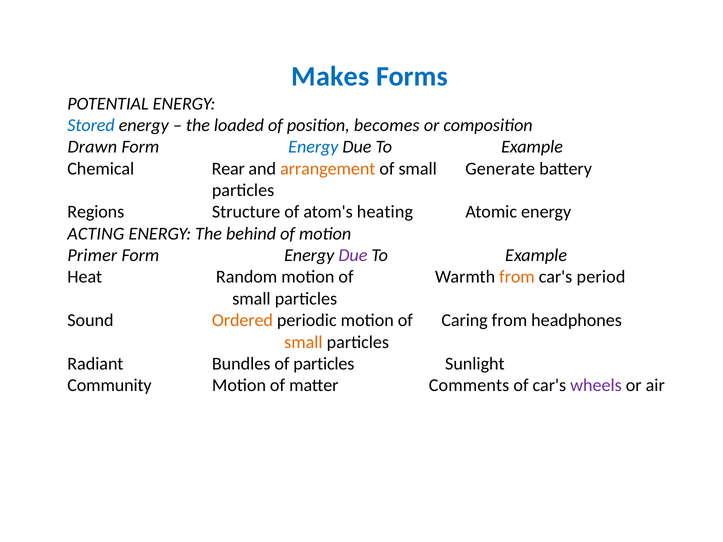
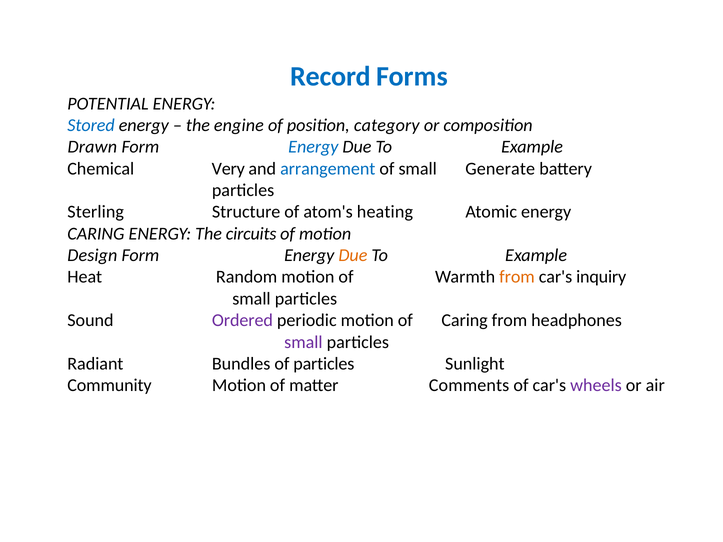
Makes: Makes -> Record
loaded: loaded -> engine
becomes: becomes -> category
Rear: Rear -> Very
arrangement colour: orange -> blue
Regions: Regions -> Sterling
ACTING at (96, 234): ACTING -> CARING
behind: behind -> circuits
Primer: Primer -> Design
Due at (353, 255) colour: purple -> orange
period: period -> inquiry
Ordered colour: orange -> purple
small at (303, 342) colour: orange -> purple
